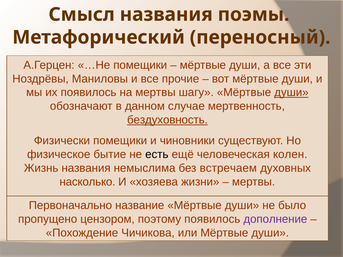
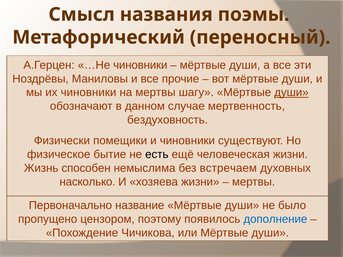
…Не помещики: помещики -> чиновники
их появилось: появилось -> чиновники
бездуховность underline: present -> none
человеческая колен: колен -> жизни
Жизнь названия: названия -> способен
дополнение colour: purple -> blue
